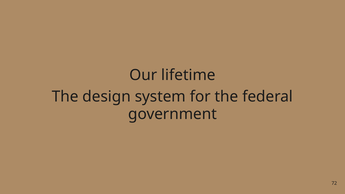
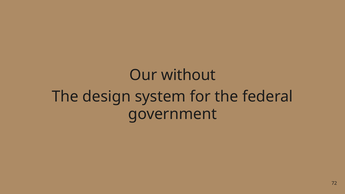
lifetime: lifetime -> without
